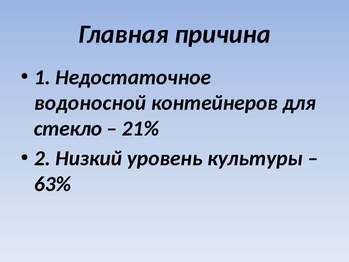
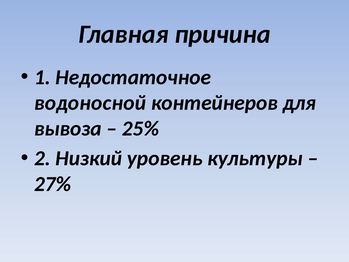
стекло: стекло -> вывоза
21%: 21% -> 25%
63%: 63% -> 27%
